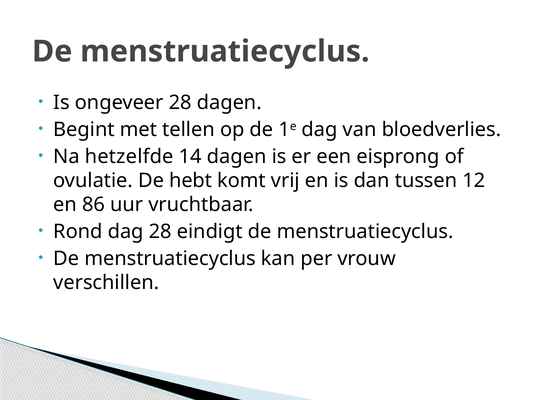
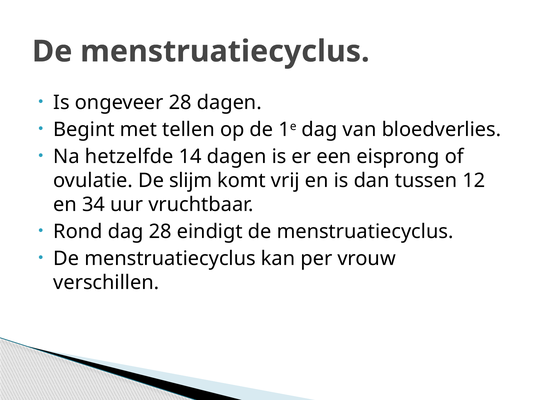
hebt: hebt -> slijm
86: 86 -> 34
